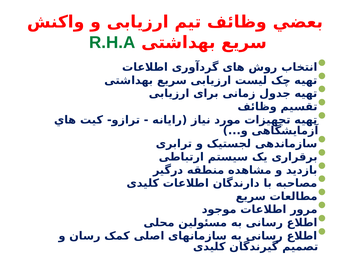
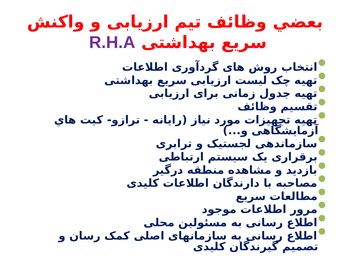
R.H.A colour: green -> purple
